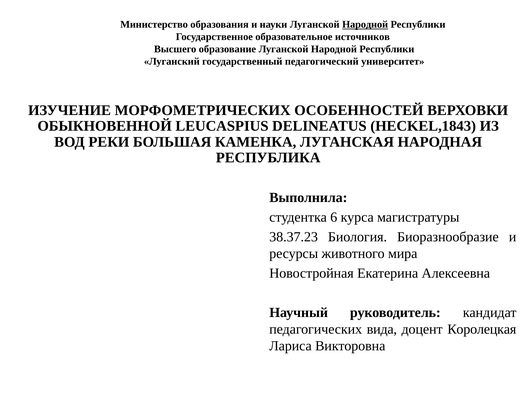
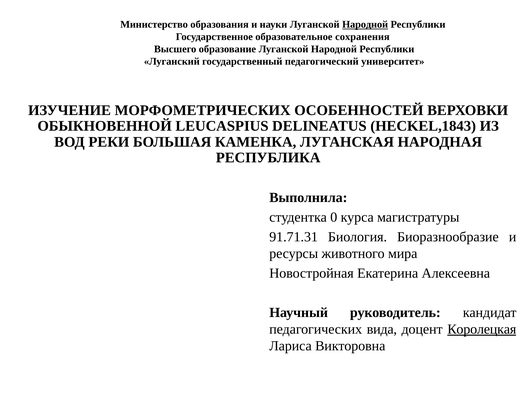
источников: источников -> сохранения
6: 6 -> 0
38.37.23: 38.37.23 -> 91.71.31
Королецкая underline: none -> present
